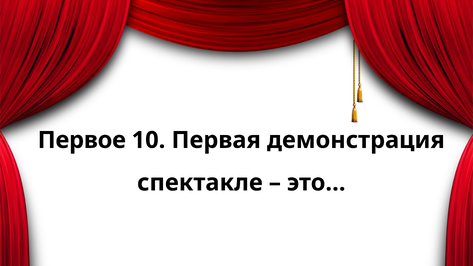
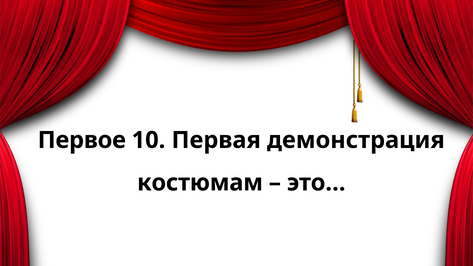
спектакле: спектакле -> костюмам
